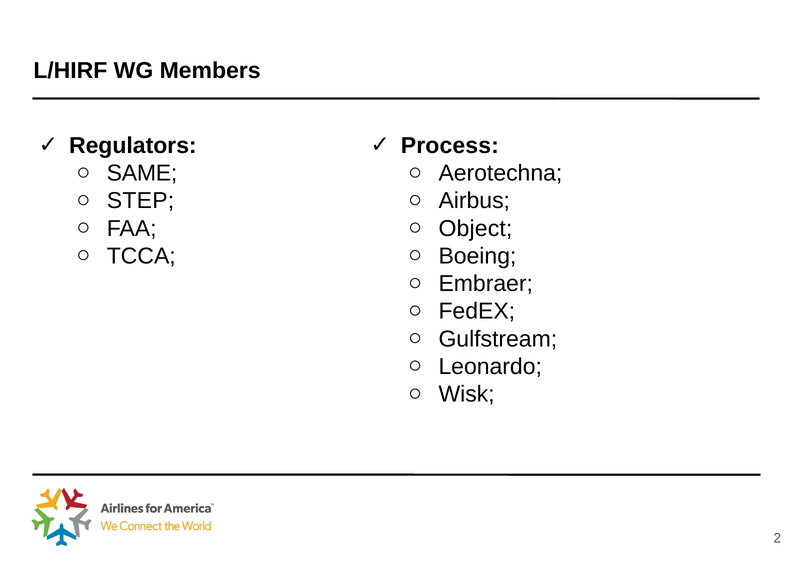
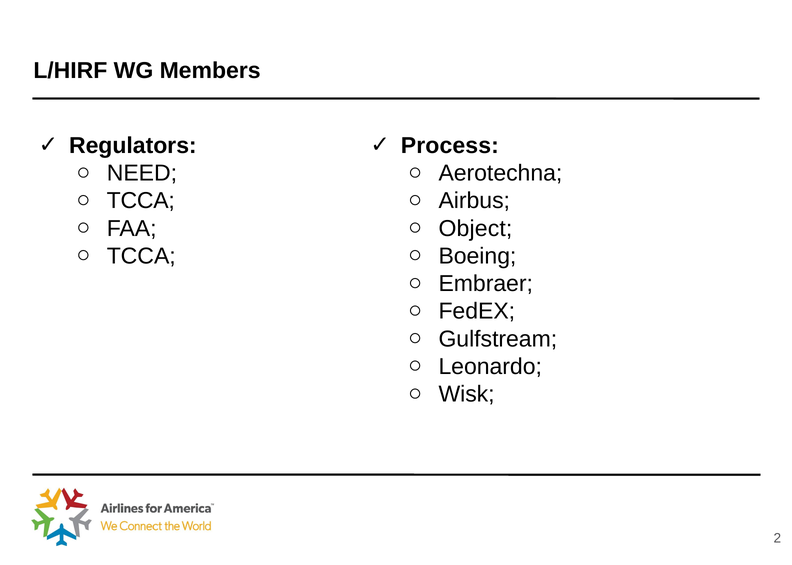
SAME: SAME -> NEED
STEP at (141, 201): STEP -> TCCA
